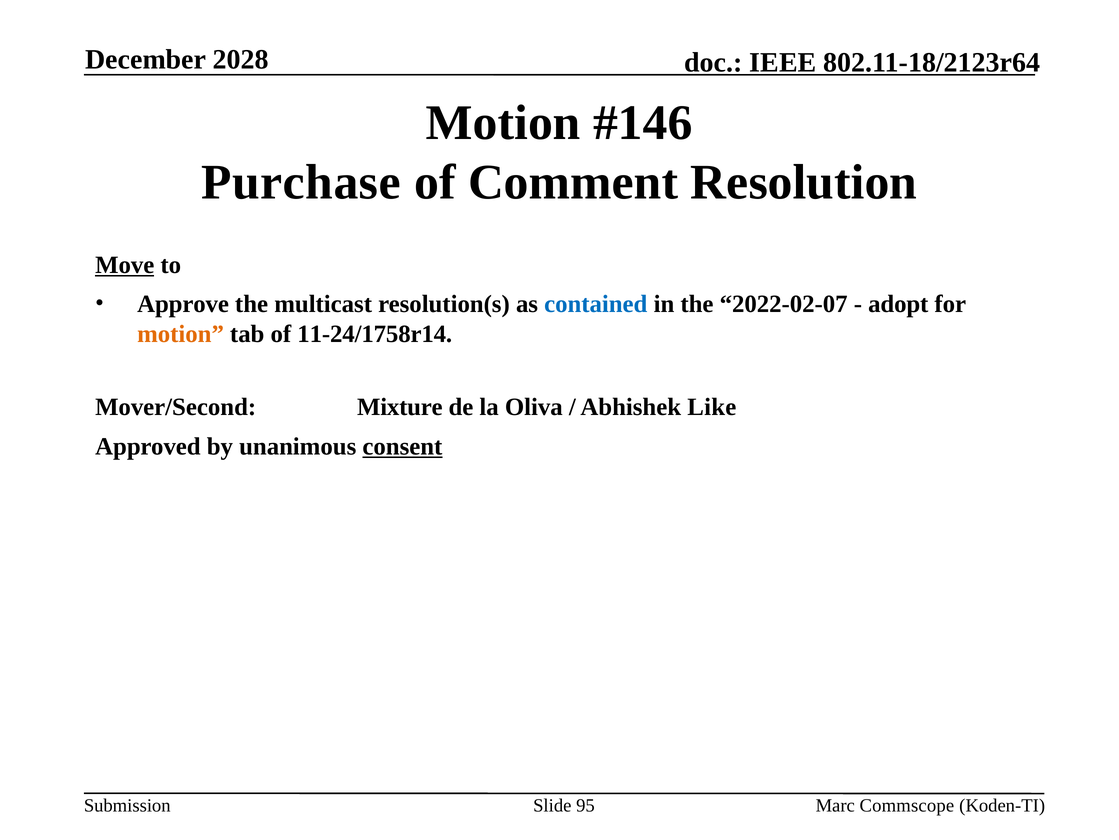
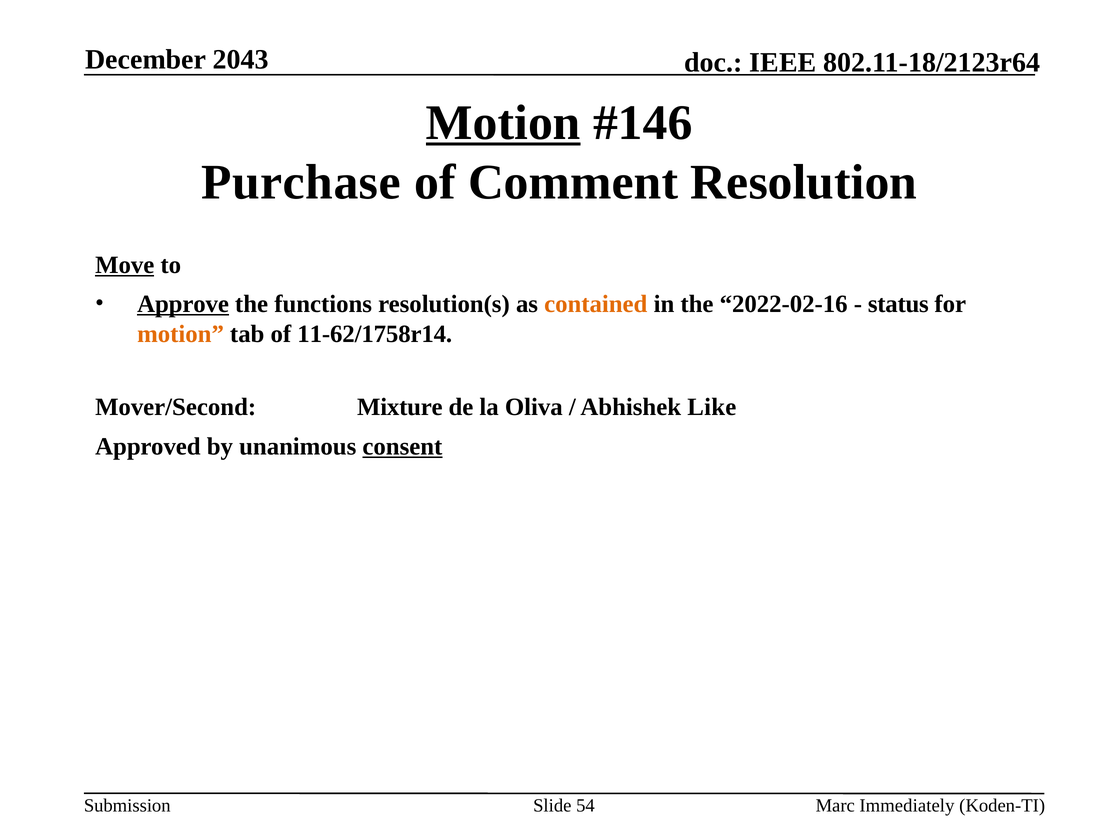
2028: 2028 -> 2043
Motion at (503, 123) underline: none -> present
Approve underline: none -> present
multicast: multicast -> functions
contained colour: blue -> orange
2022-02-07: 2022-02-07 -> 2022-02-16
adopt: adopt -> status
11-24/1758r14: 11-24/1758r14 -> 11-62/1758r14
95: 95 -> 54
Commscope: Commscope -> Immediately
